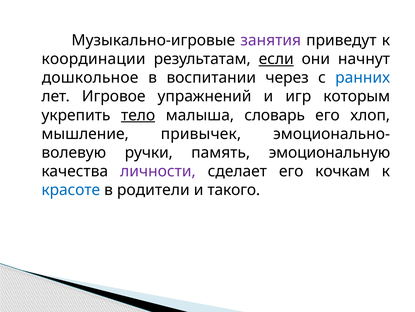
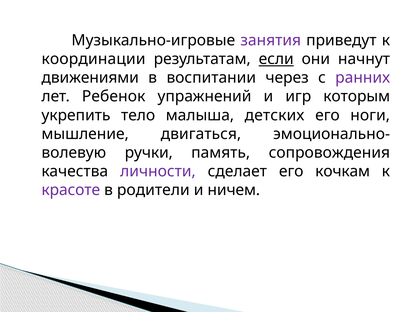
дошкольное: дошкольное -> движениями
ранних colour: blue -> purple
Игровое: Игровое -> Ребенок
тело underline: present -> none
словарь: словарь -> детских
хлоп: хлоп -> ноги
привычек: привычек -> двигаться
эмоциональную: эмоциональную -> сопровождения
красоте colour: blue -> purple
такого: такого -> ничем
